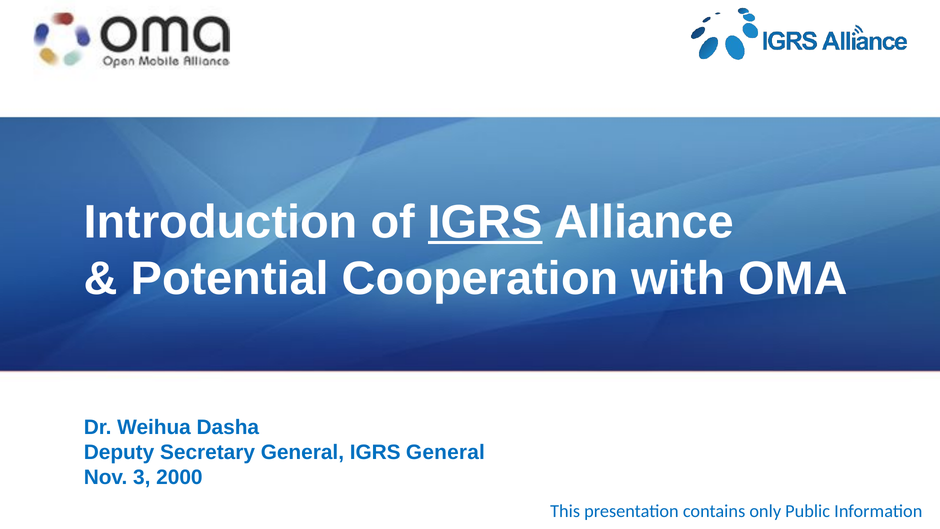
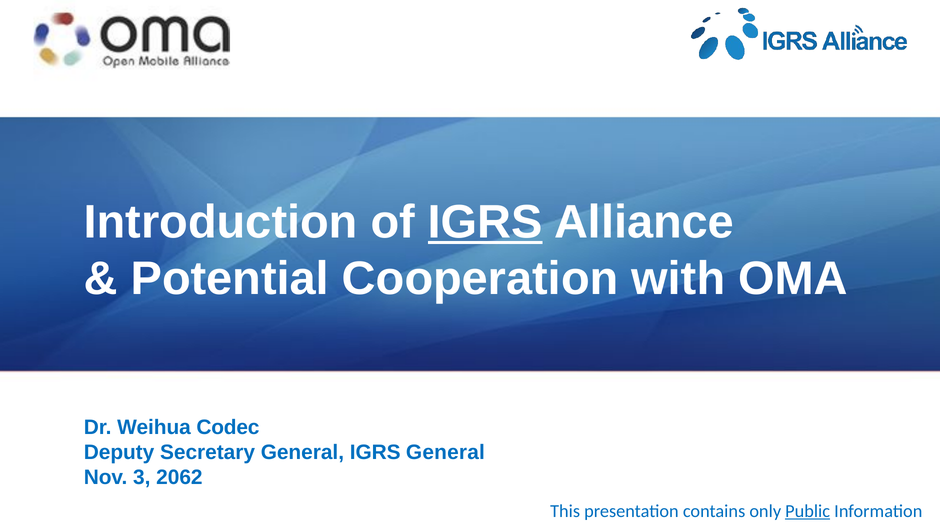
Dasha: Dasha -> Codec
2000: 2000 -> 2062
Public underline: none -> present
